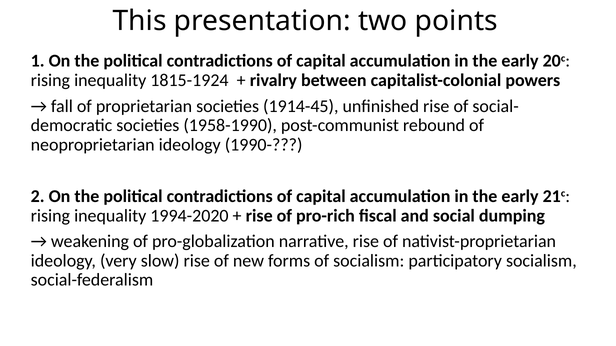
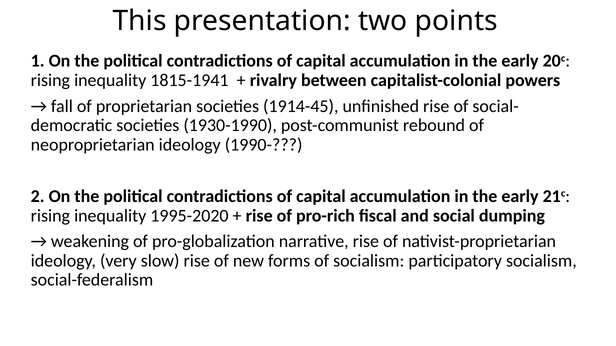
1815-1924: 1815-1924 -> 1815-1941
1958-1990: 1958-1990 -> 1930-1990
1994-2020: 1994-2020 -> 1995-2020
